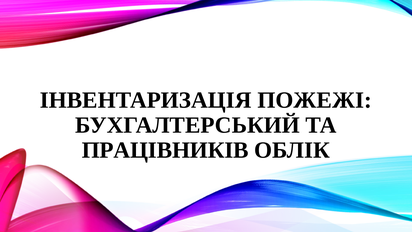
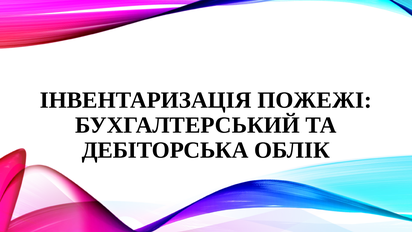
ПРАЦІВНИКІВ: ПРАЦІВНИКІВ -> ДЕБІТОРСЬКА
